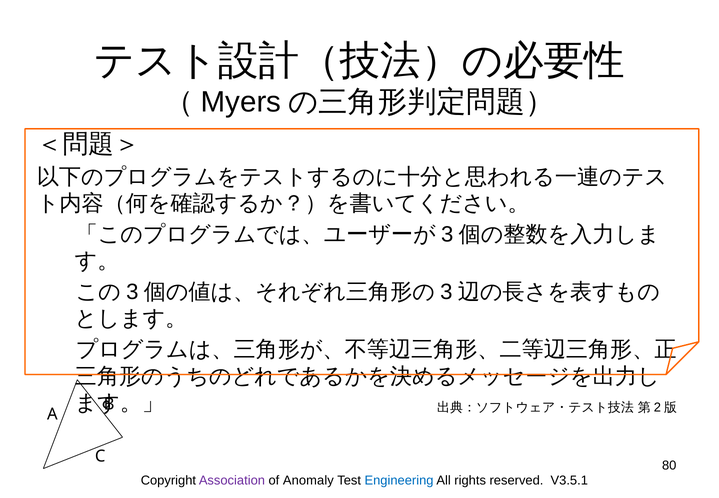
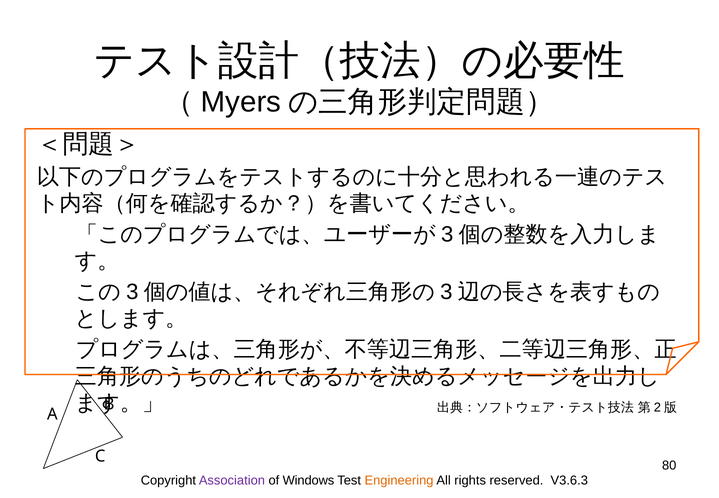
Anomaly: Anomaly -> Windows
Engineering colour: blue -> orange
V3.5.1: V3.5.1 -> V3.6.3
